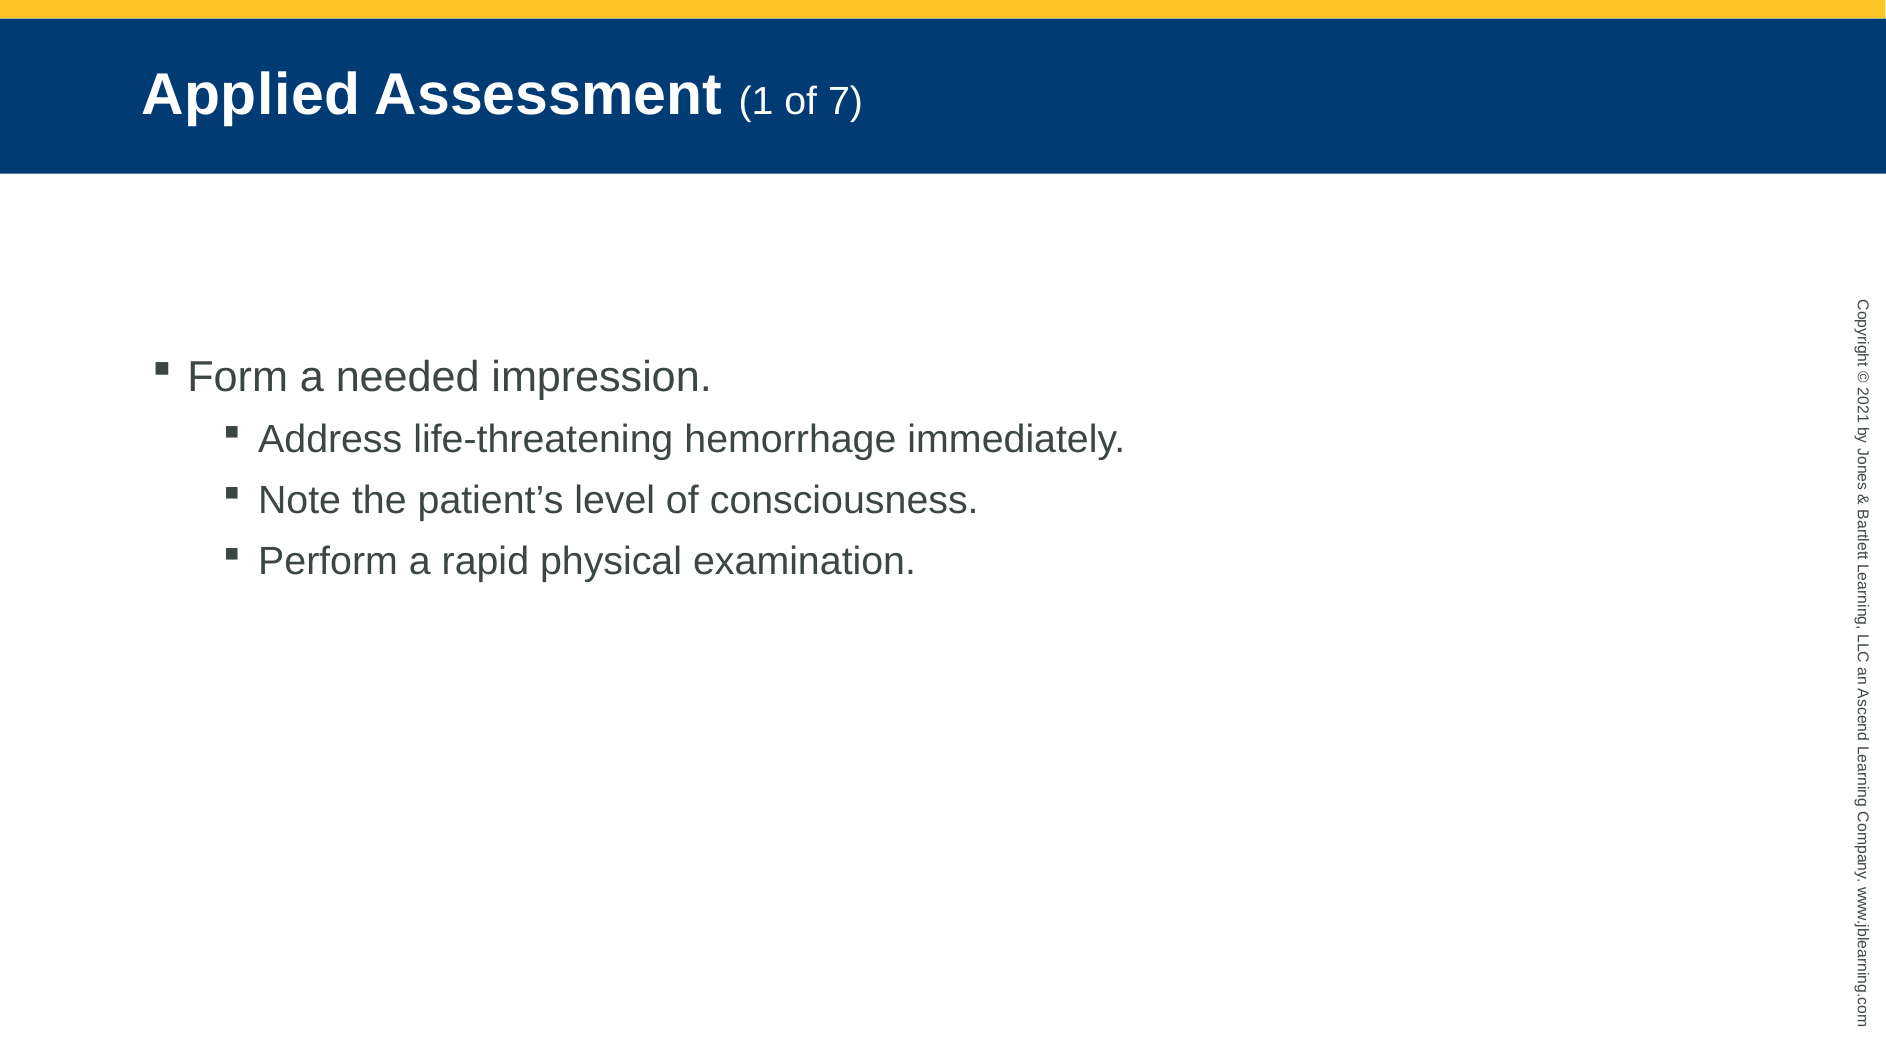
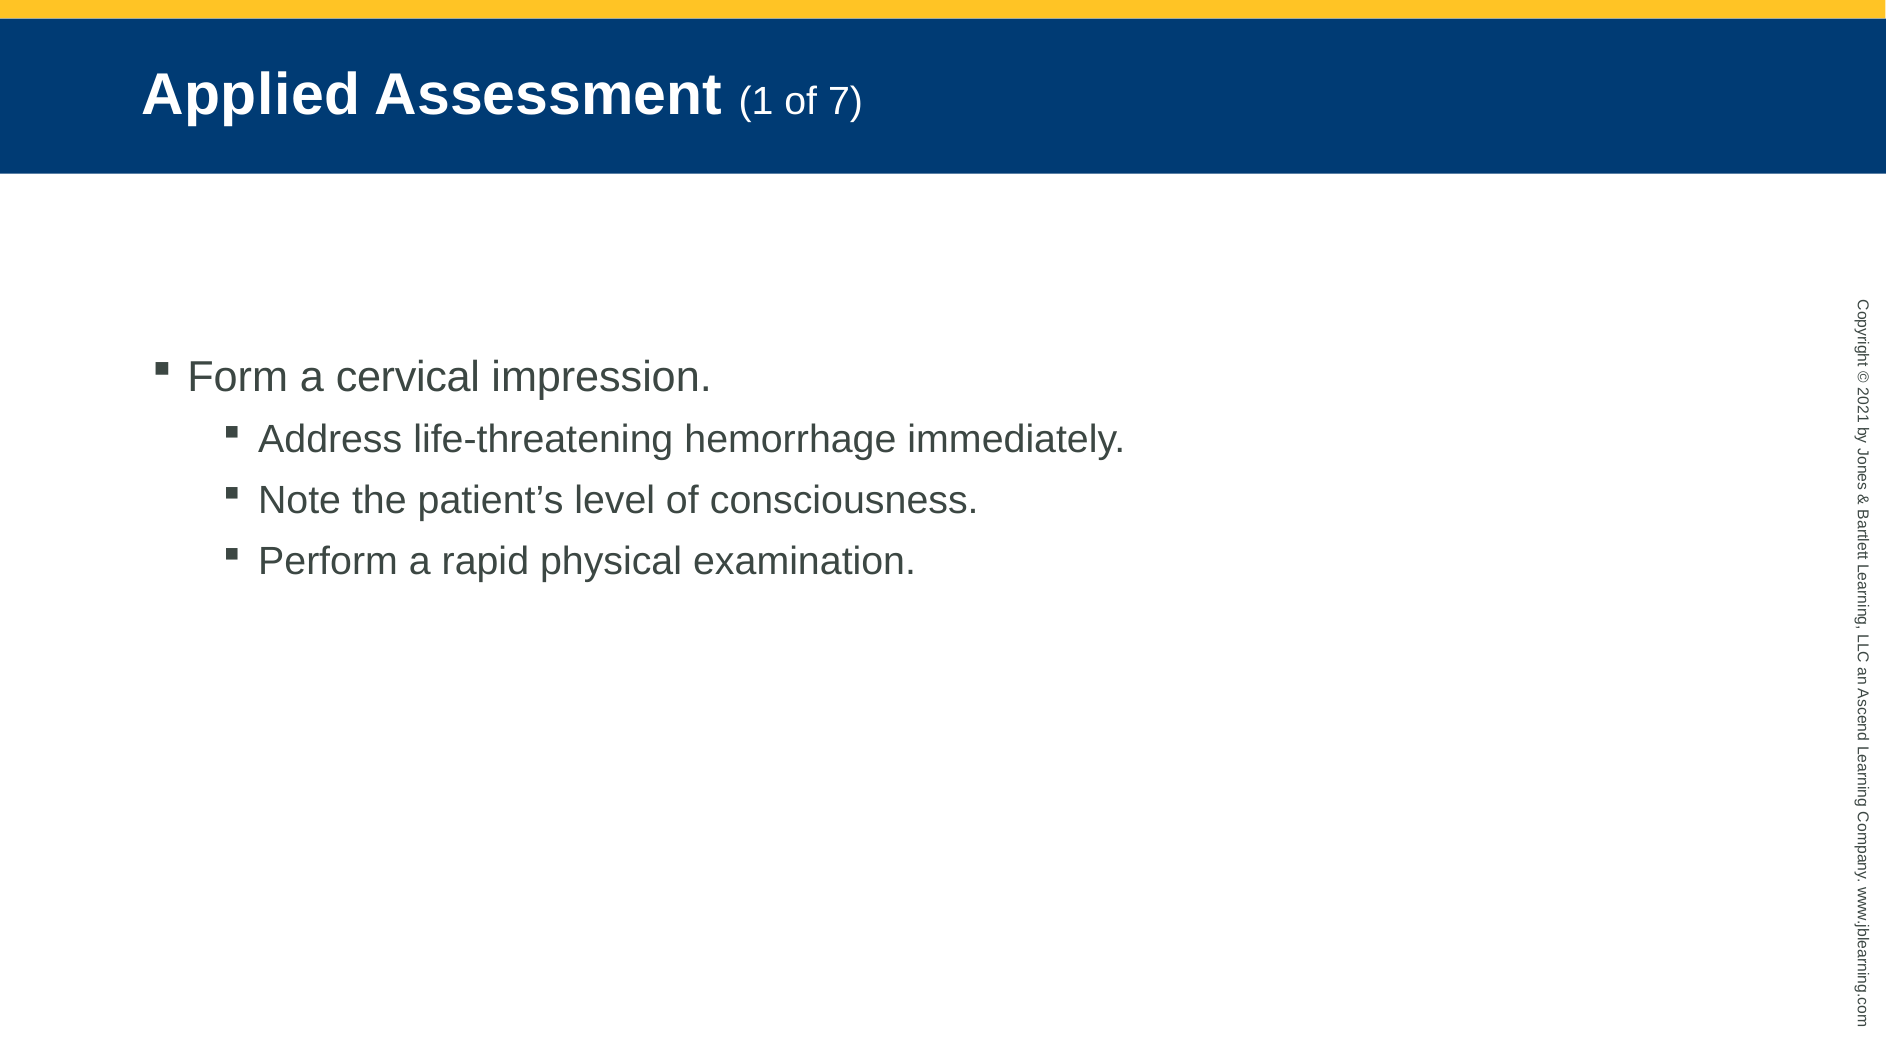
needed: needed -> cervical
